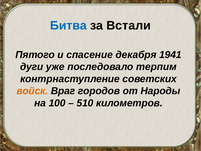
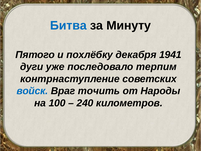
Встали: Встали -> Минуту
спасение: спасение -> похлёбку
войск colour: orange -> blue
городов: городов -> точить
510: 510 -> 240
